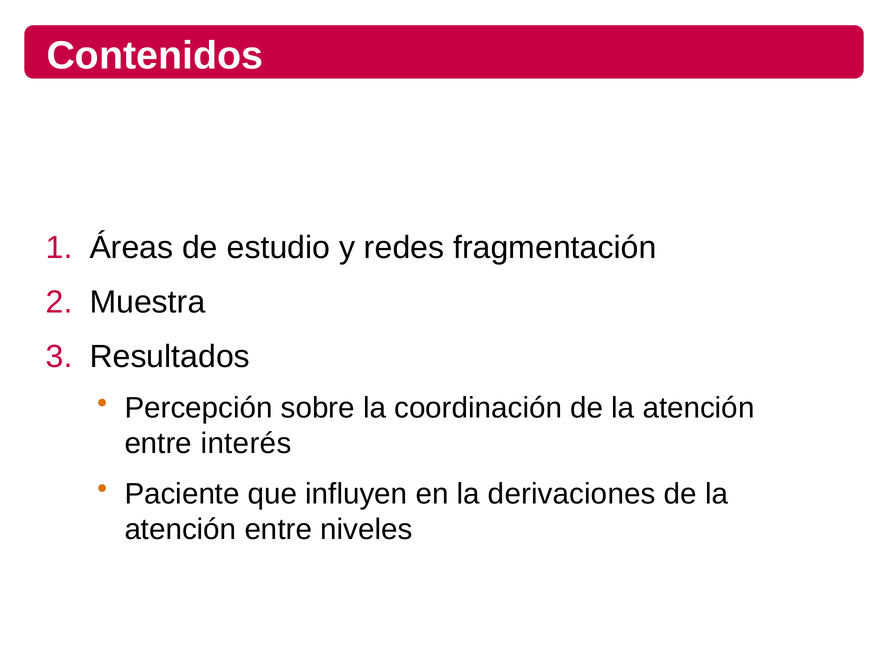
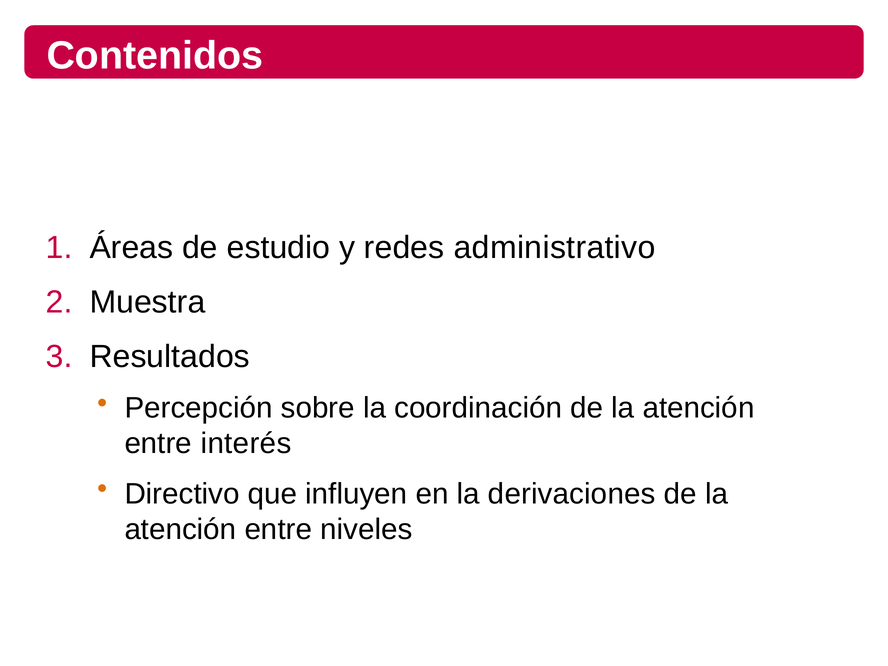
fragmentación: fragmentación -> administrativo
Paciente: Paciente -> Directivo
